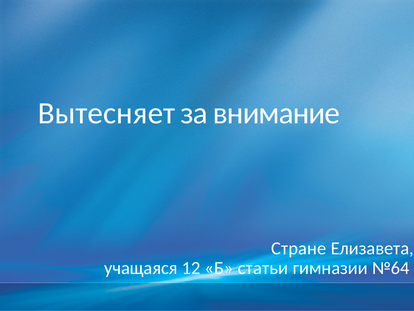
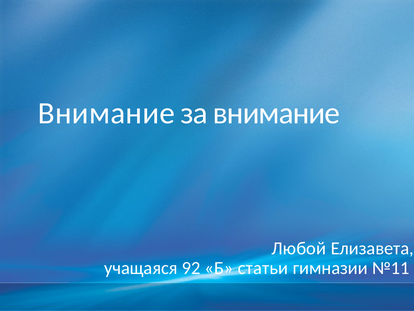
Вытесняет at (107, 113): Вытесняет -> Внимание
Стране: Стране -> Любой
12: 12 -> 92
№64: №64 -> №11
